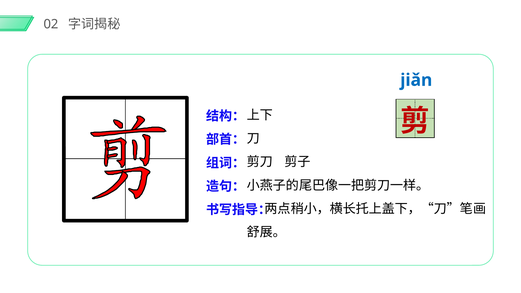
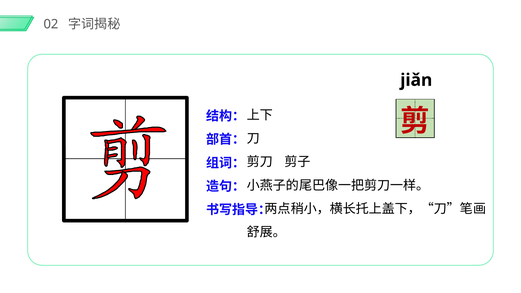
jiǎn colour: blue -> black
